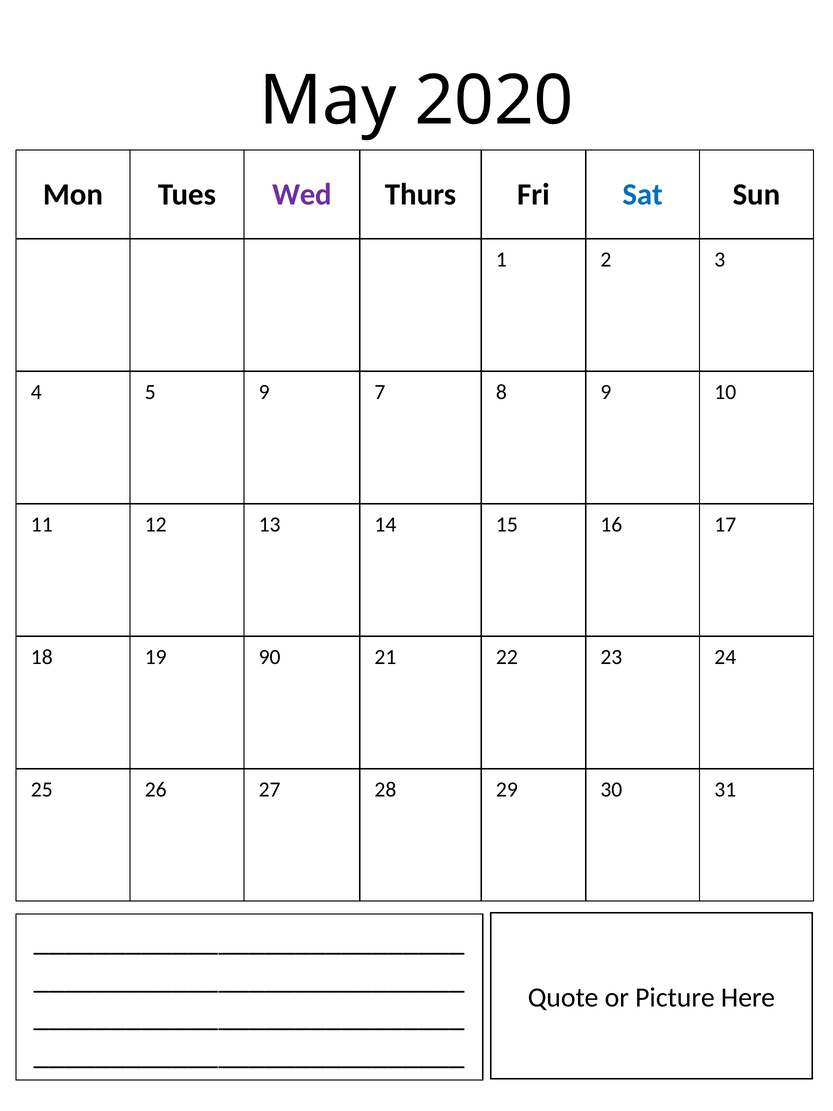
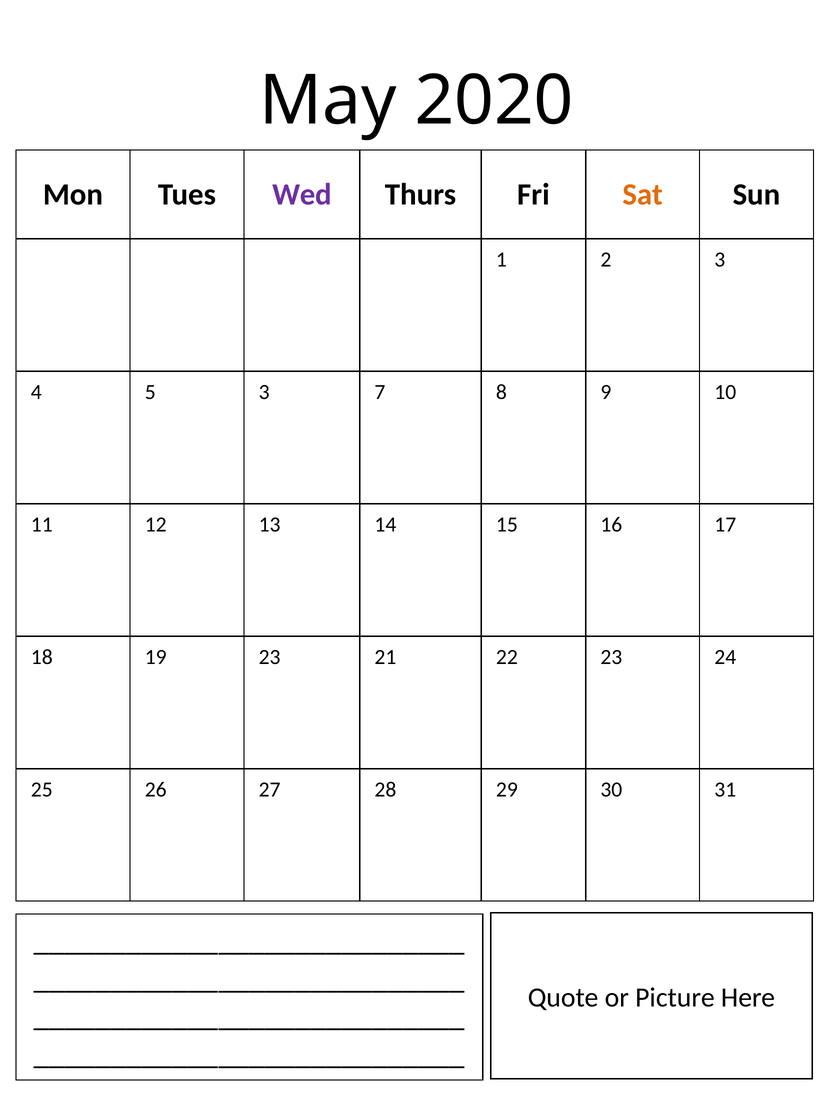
Sat colour: blue -> orange
5 9: 9 -> 3
19 90: 90 -> 23
